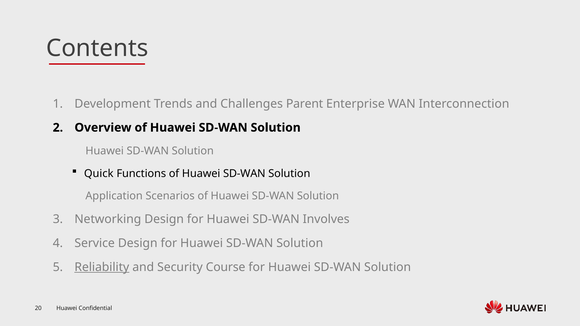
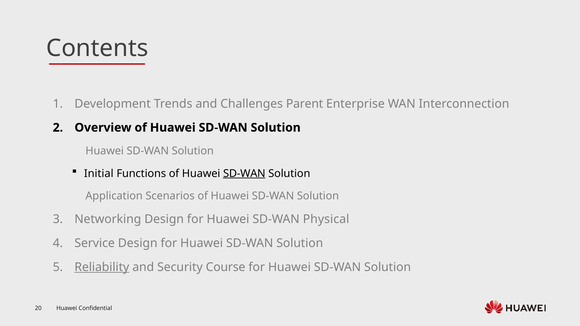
Quick: Quick -> Initial
SD-WAN at (244, 174) underline: none -> present
Involves: Involves -> Physical
